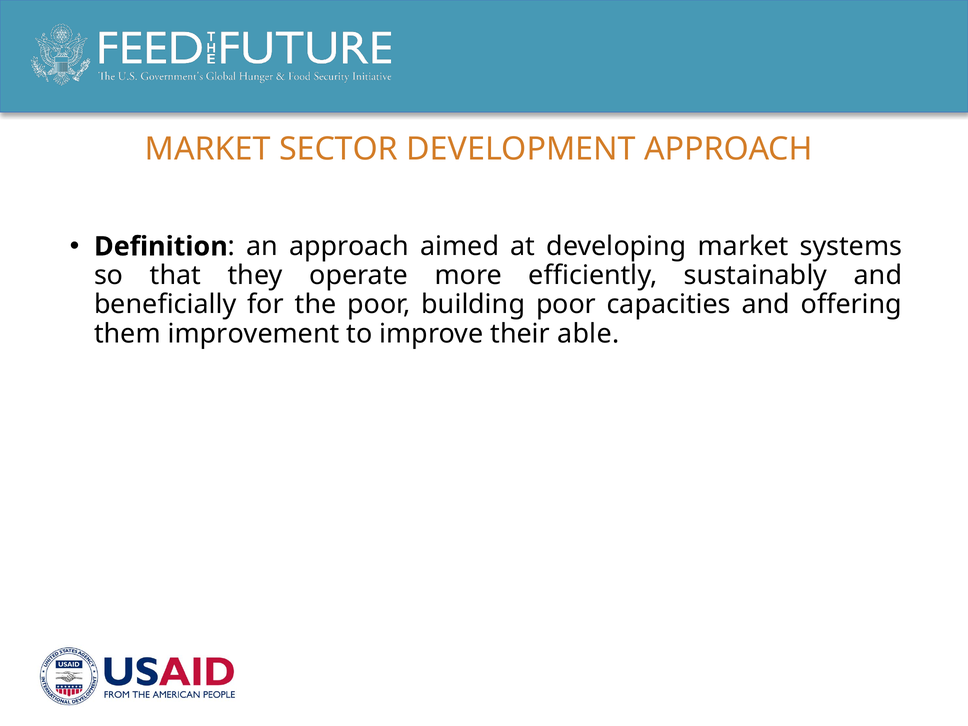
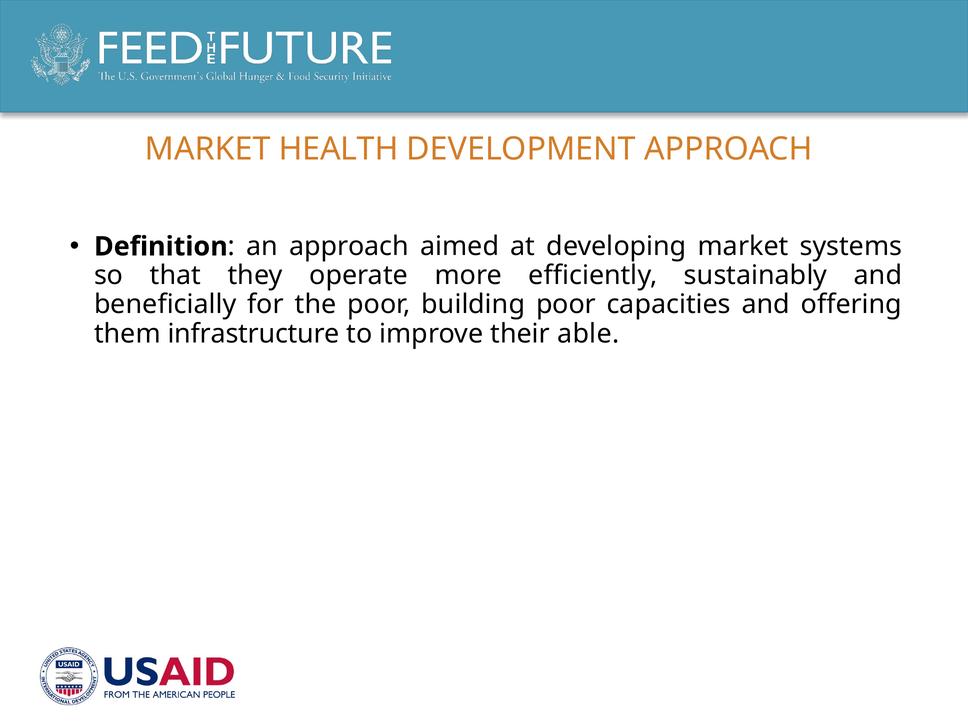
SECTOR: SECTOR -> HEALTH
improvement: improvement -> infrastructure
